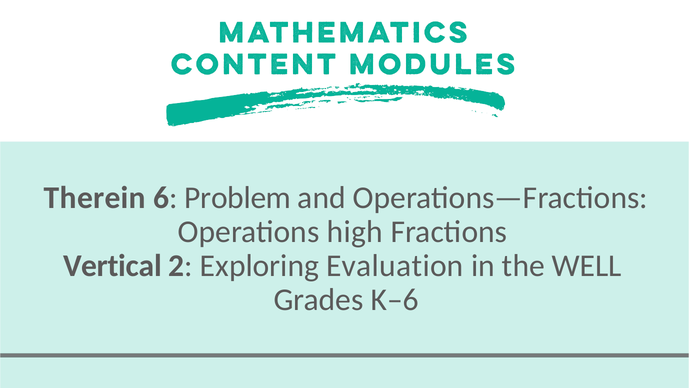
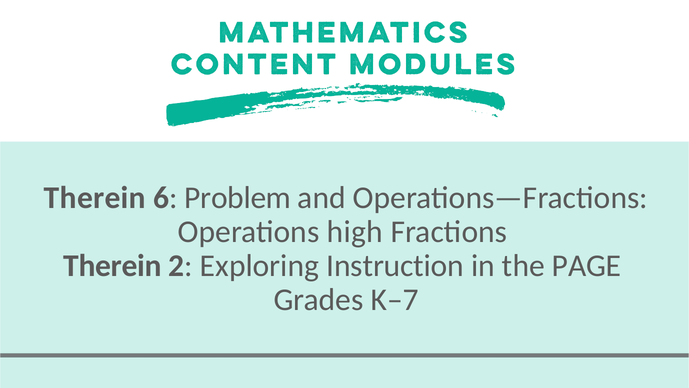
Vertical at (112, 266): Vertical -> Therein
Evaluation: Evaluation -> Instruction
WELL: WELL -> PAGE
K–6: K–6 -> K–7
